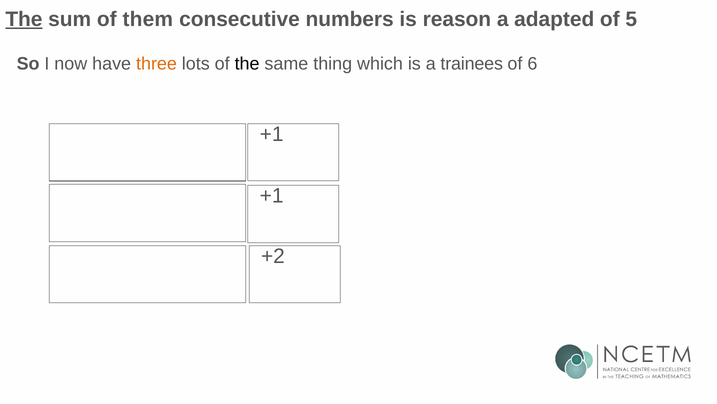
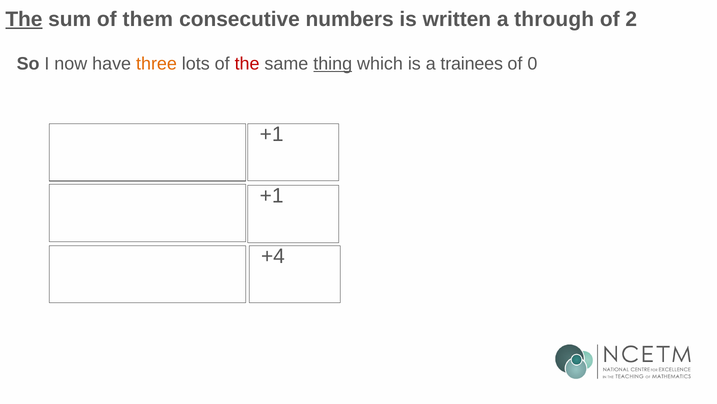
reason: reason -> written
adapted: adapted -> through
5: 5 -> 2
the at (247, 64) colour: black -> red
thing underline: none -> present
6: 6 -> 0
+2: +2 -> +4
